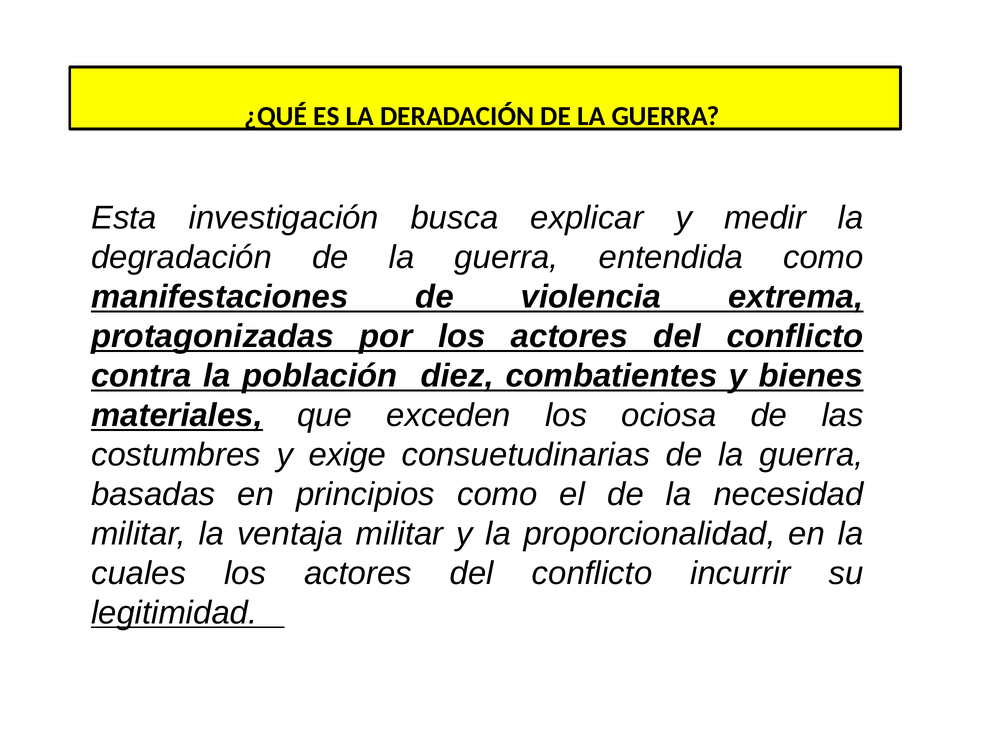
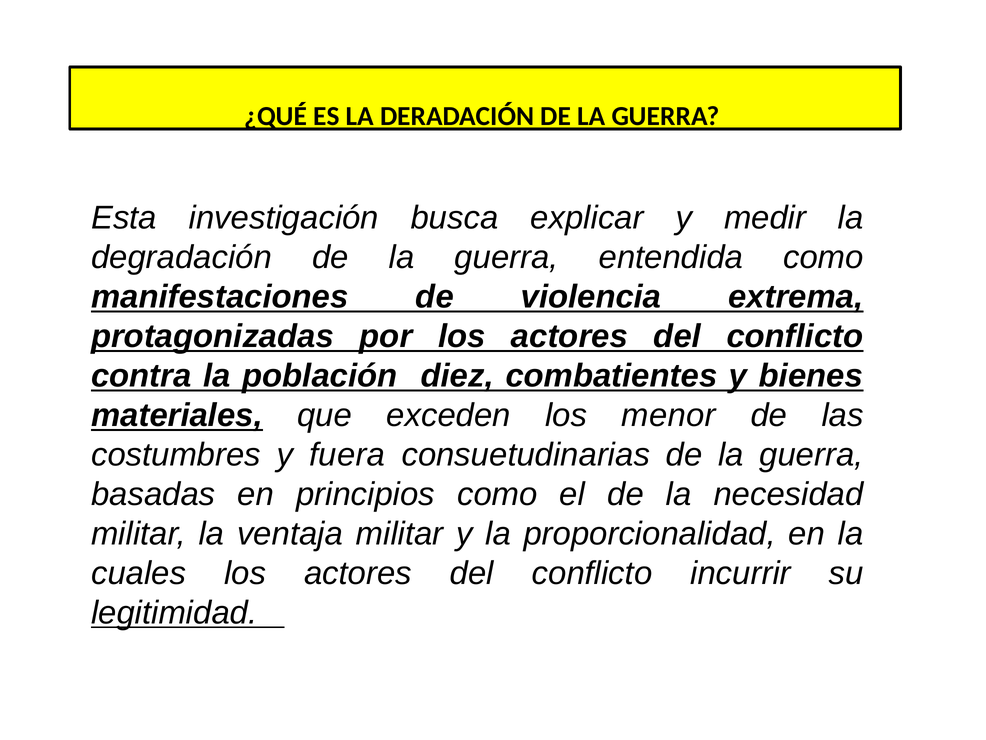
ociosa: ociosa -> menor
exige: exige -> fuera
